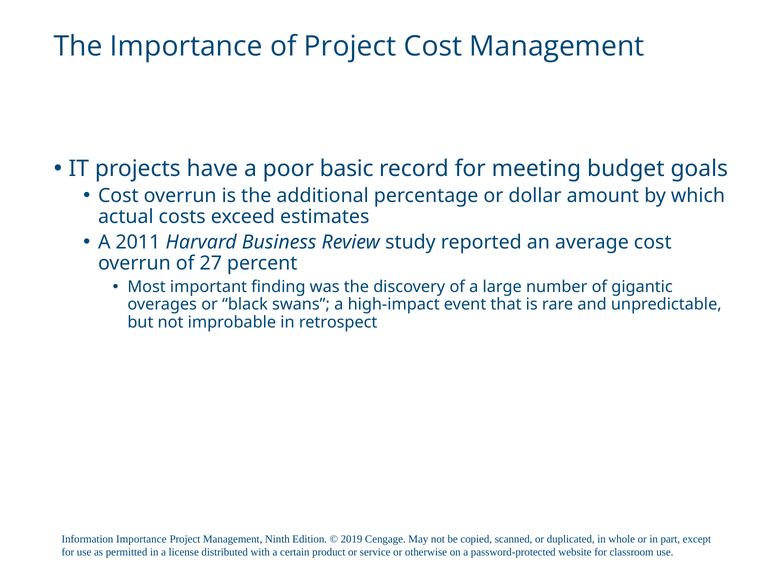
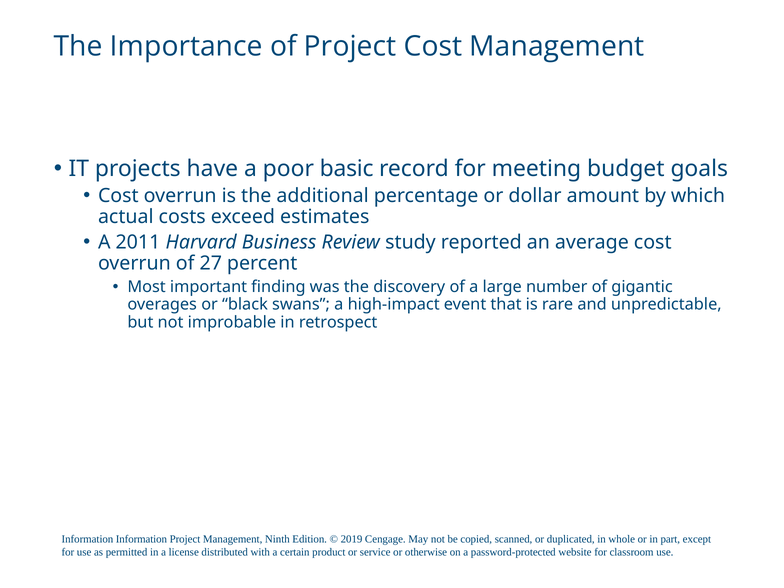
Information Importance: Importance -> Information
